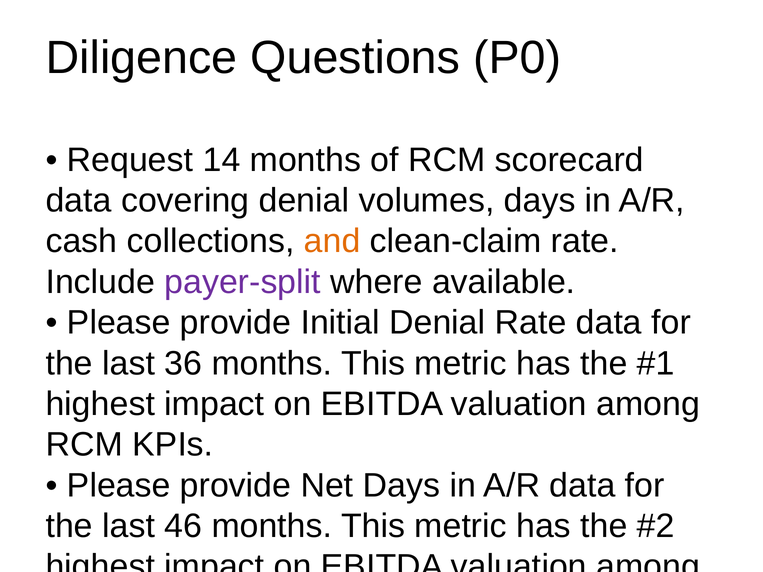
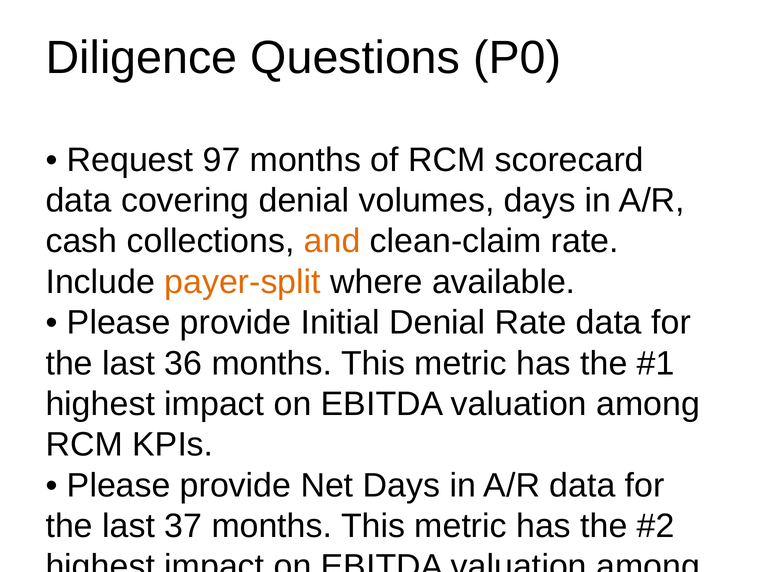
14: 14 -> 97
payer-split colour: purple -> orange
46: 46 -> 37
